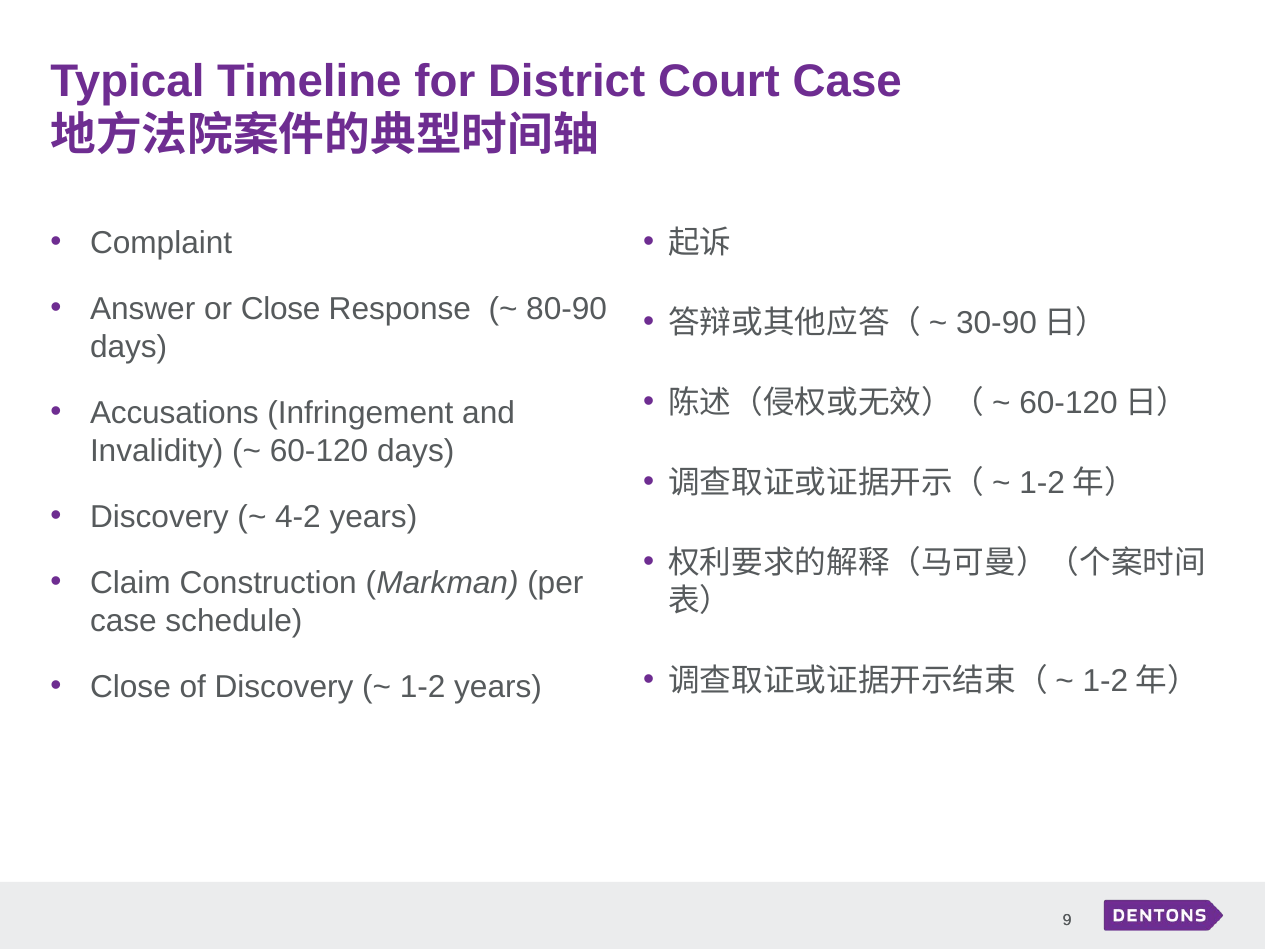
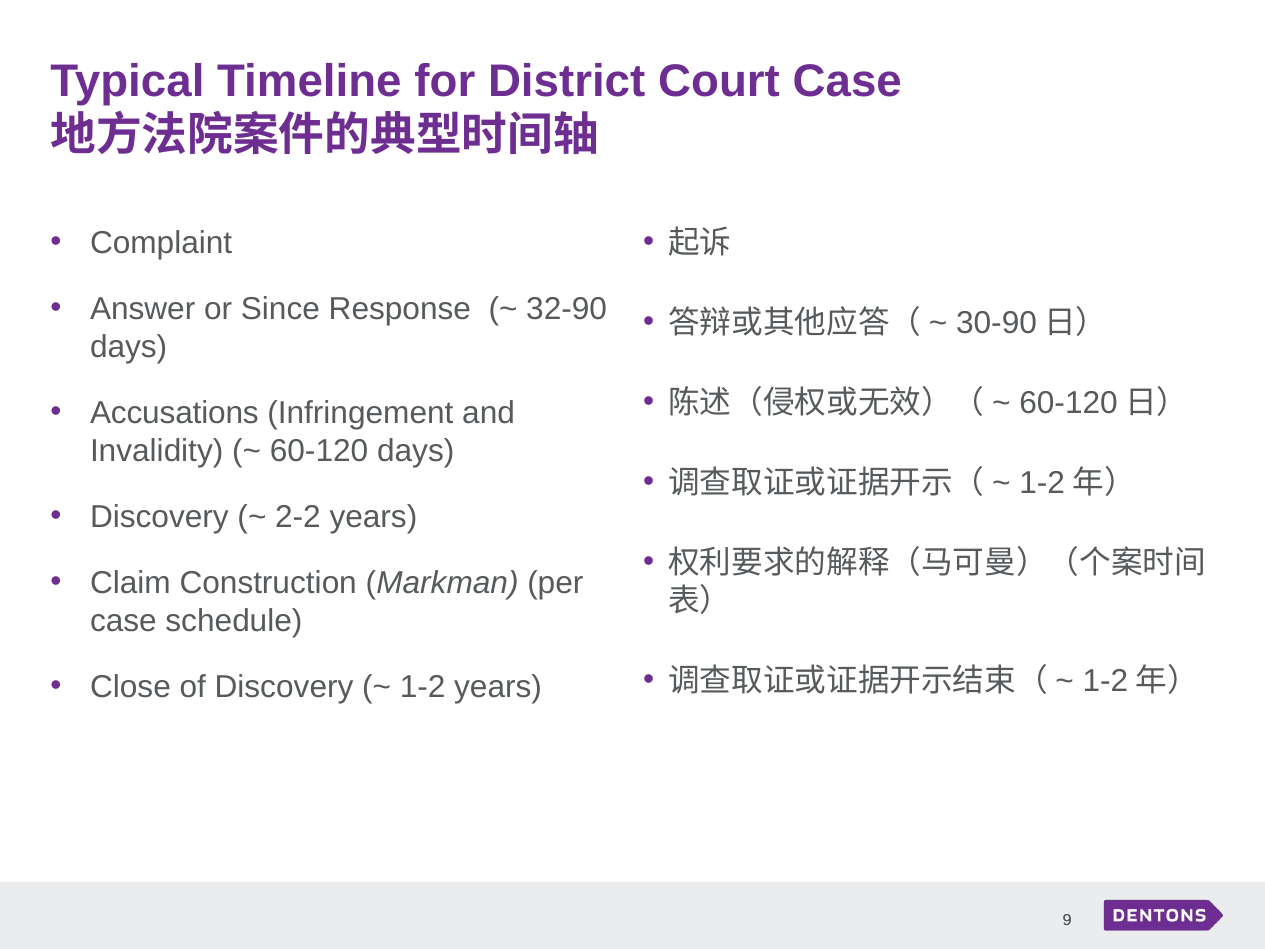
or Close: Close -> Since
80-90: 80-90 -> 32-90
4-2: 4-2 -> 2-2
